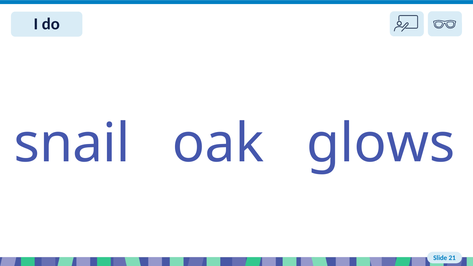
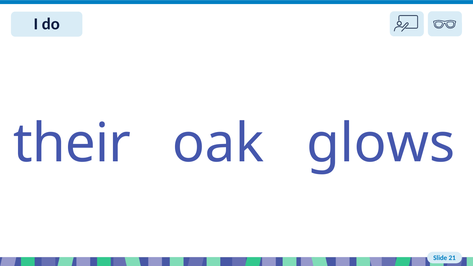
snail: snail -> their
